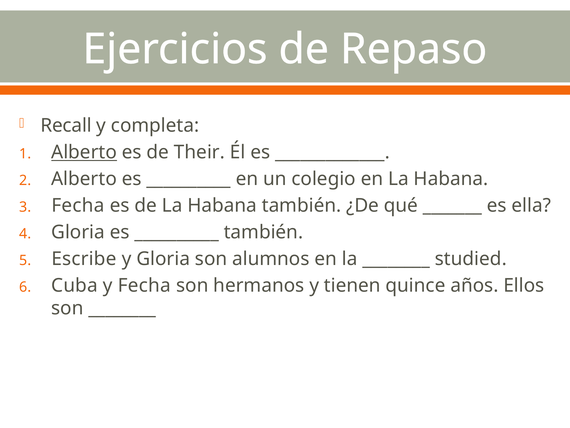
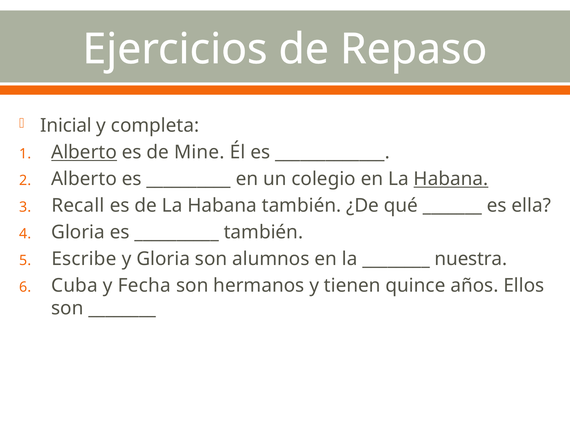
Recall: Recall -> Inicial
Their: Their -> Mine
Habana at (451, 179) underline: none -> present
Fecha at (78, 205): Fecha -> Recall
studied: studied -> nuestra
